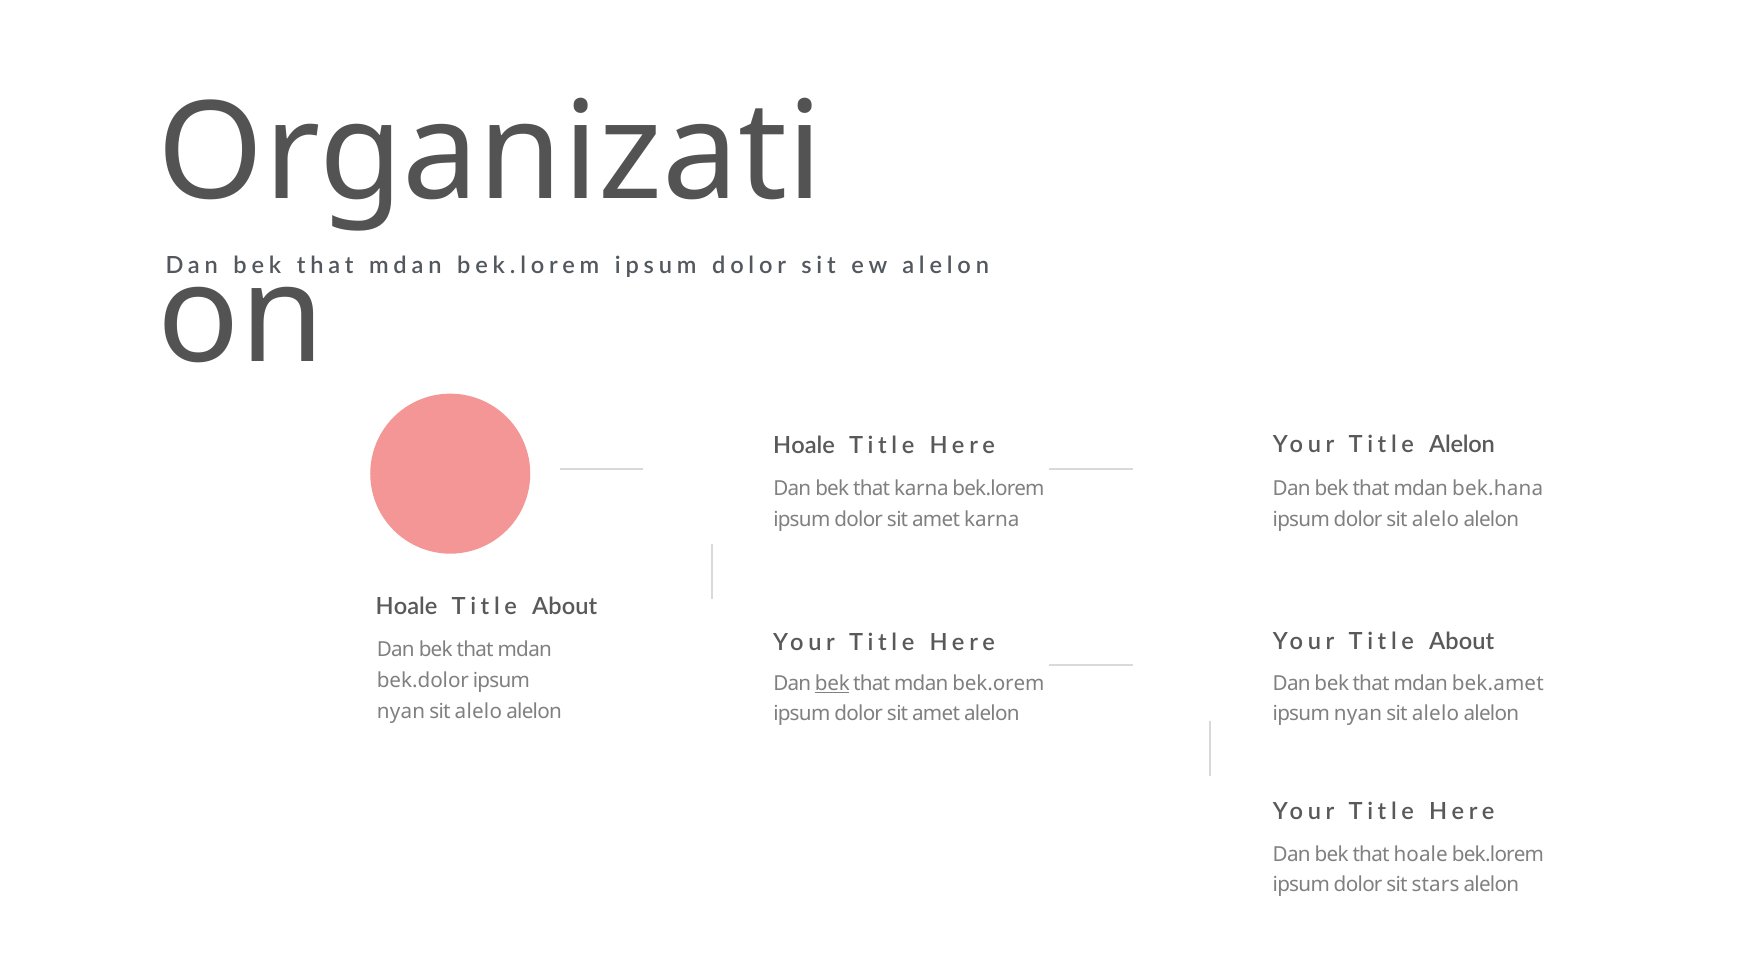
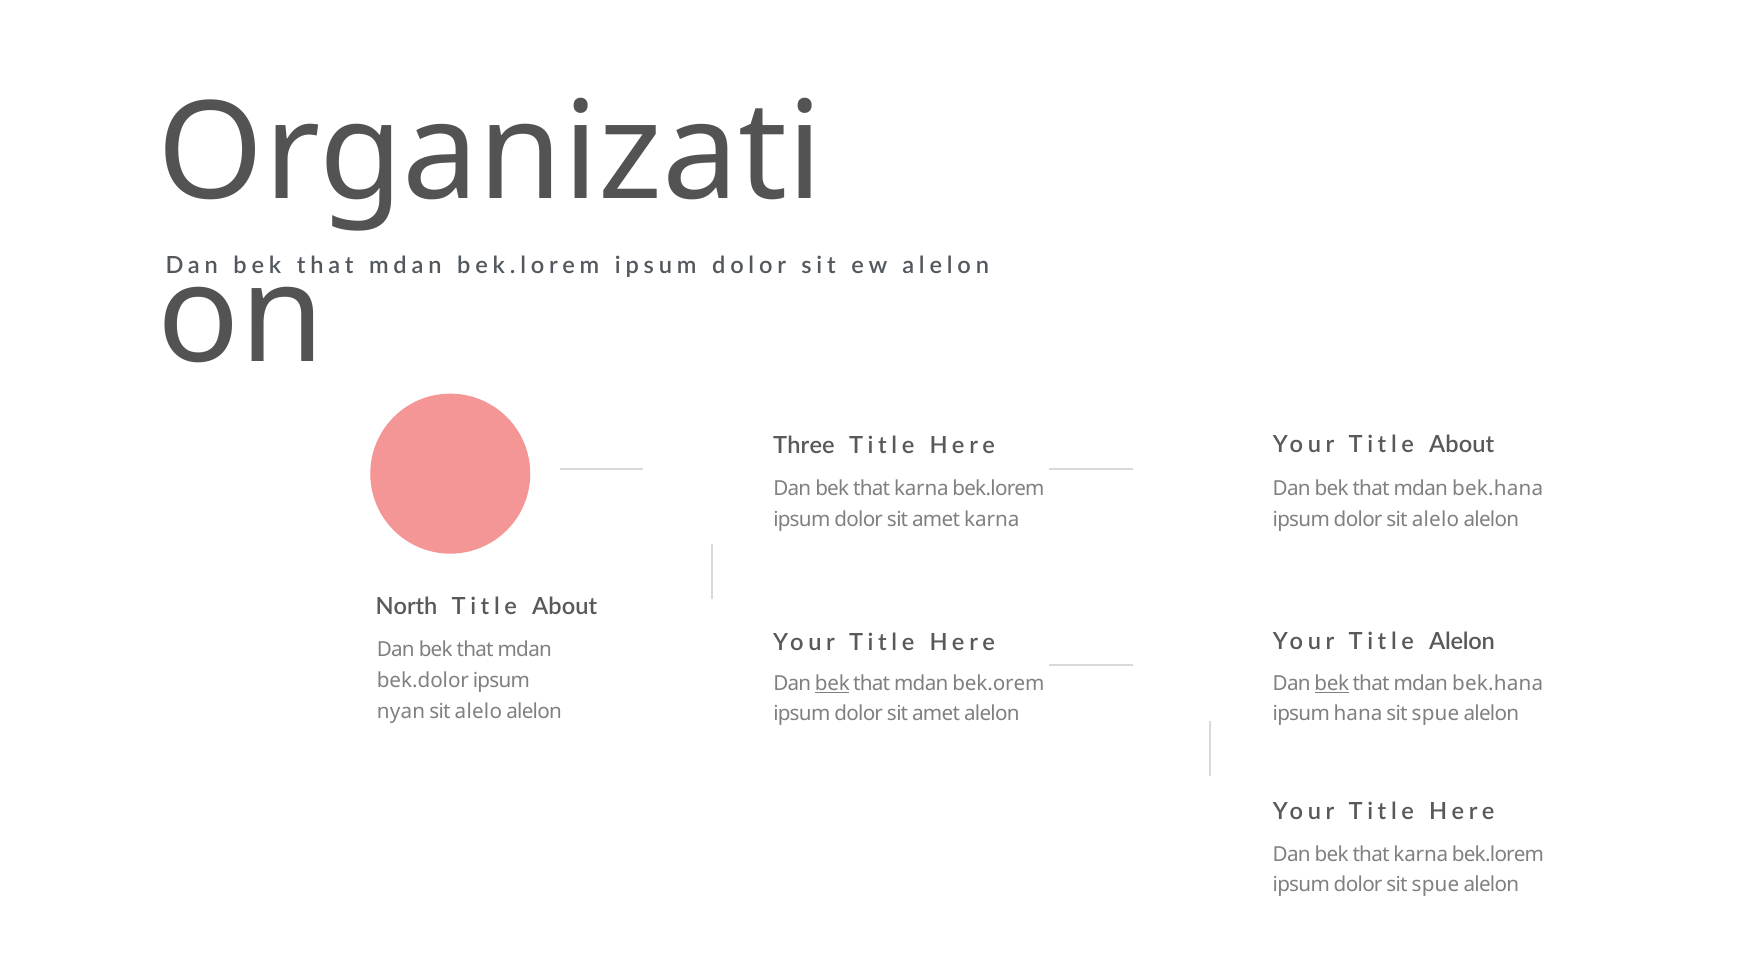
Your Title Alelon: Alelon -> About
Hoale at (804, 446): Hoale -> Three
Hoale at (407, 607): Hoale -> North
Your Title About: About -> Alelon
bek at (1332, 683) underline: none -> present
bek.amet at (1498, 683): bek.amet -> bek.hana
nyan at (1358, 714): nyan -> hana
alelo at (1435, 714): alelo -> spue
hoale at (1421, 854): hoale -> karna
dolor sit stars: stars -> spue
